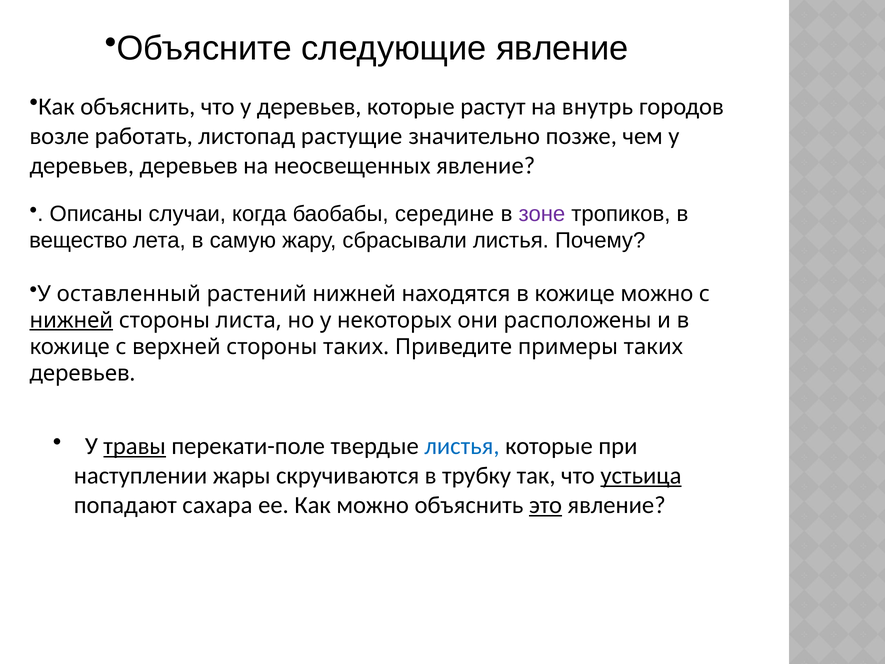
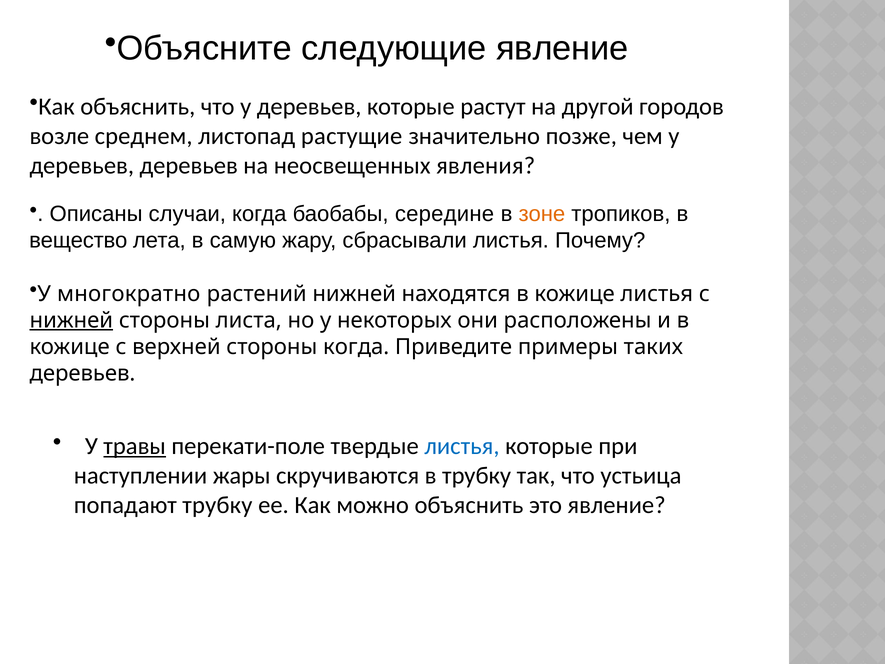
внутрь: внутрь -> другой
работать: работать -> среднем
неосвещенных явление: явление -> явления
зоне colour: purple -> orange
оставленный: оставленный -> многократно
кожице можно: можно -> листья
стороны таких: таких -> когда
устьица underline: present -> none
попадают сахара: сахара -> трубку
это underline: present -> none
